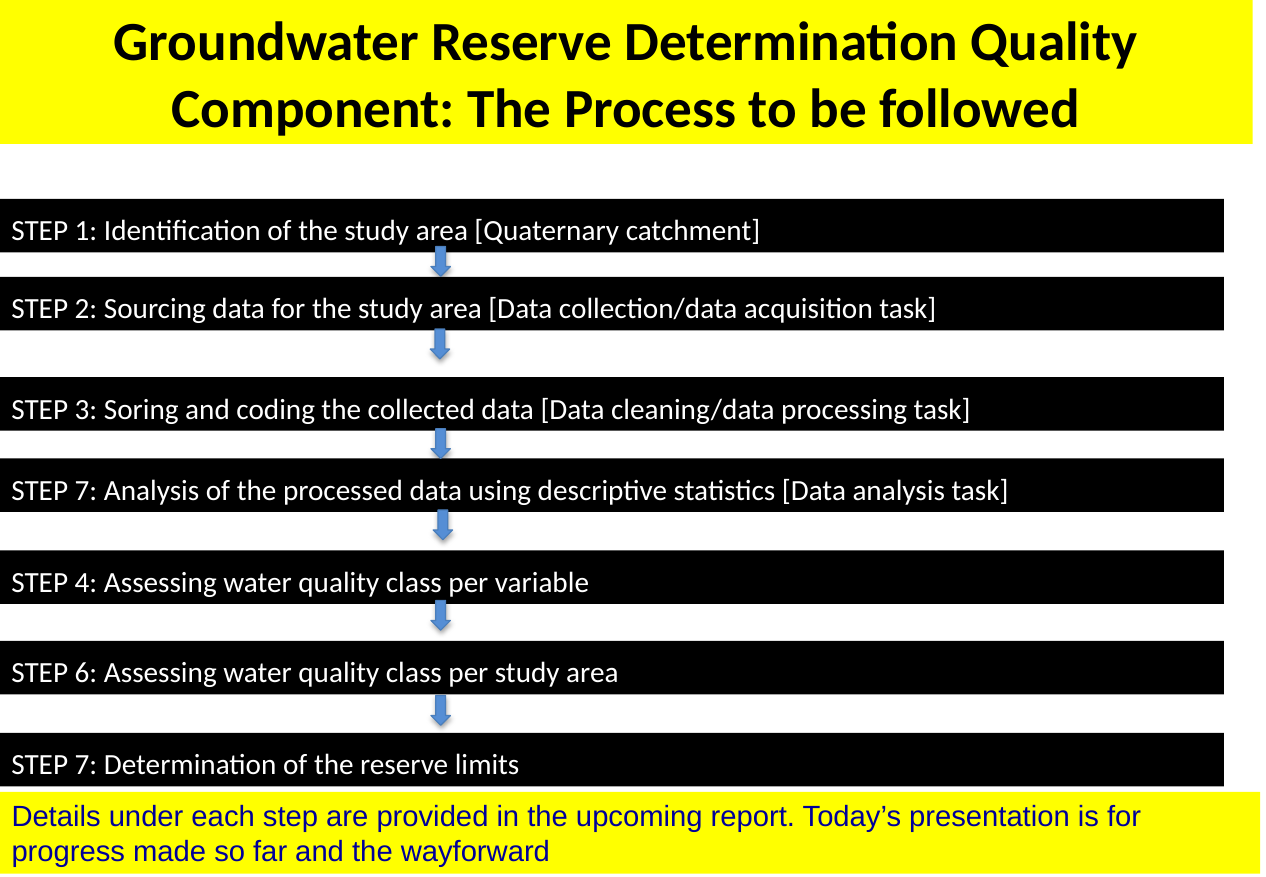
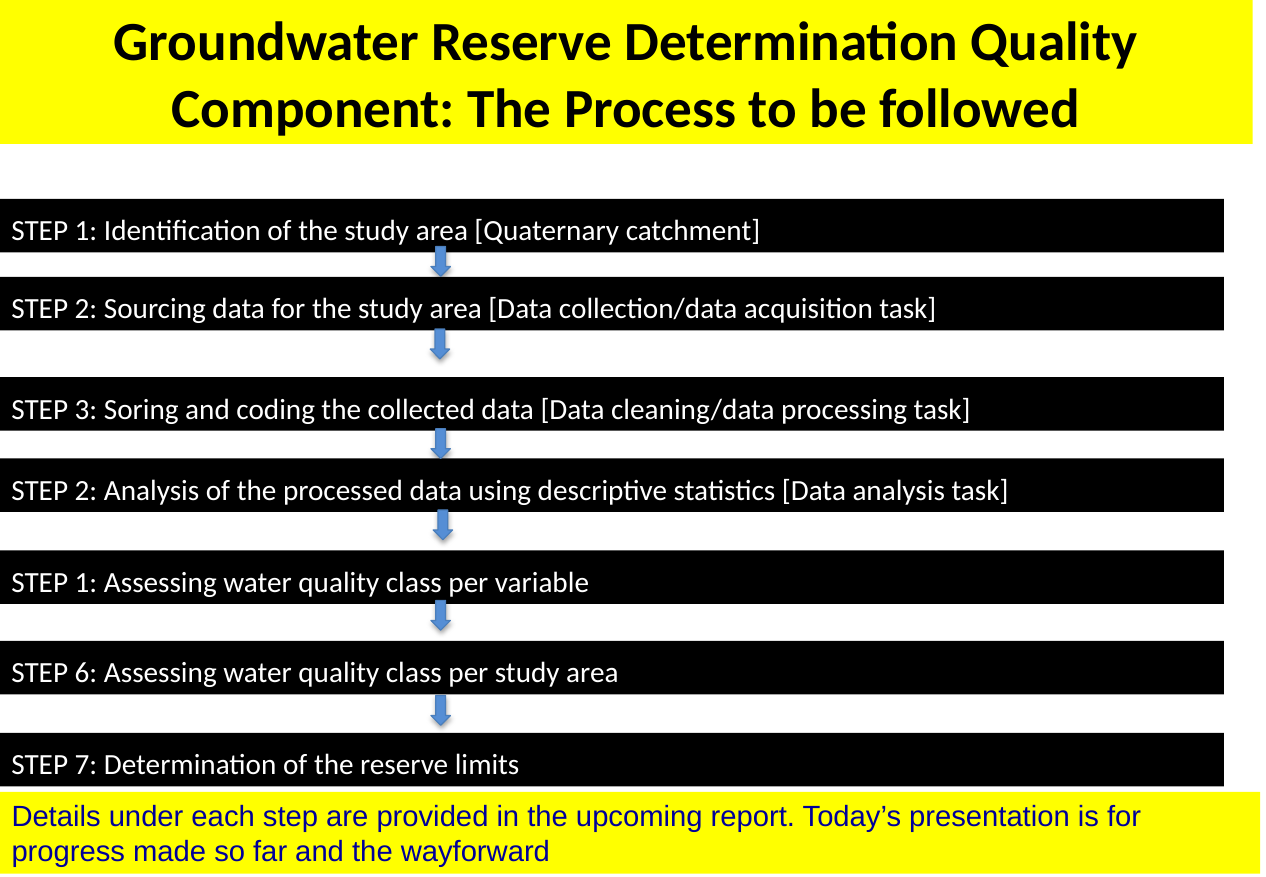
7 at (86, 490): 7 -> 2
4 at (86, 582): 4 -> 1
